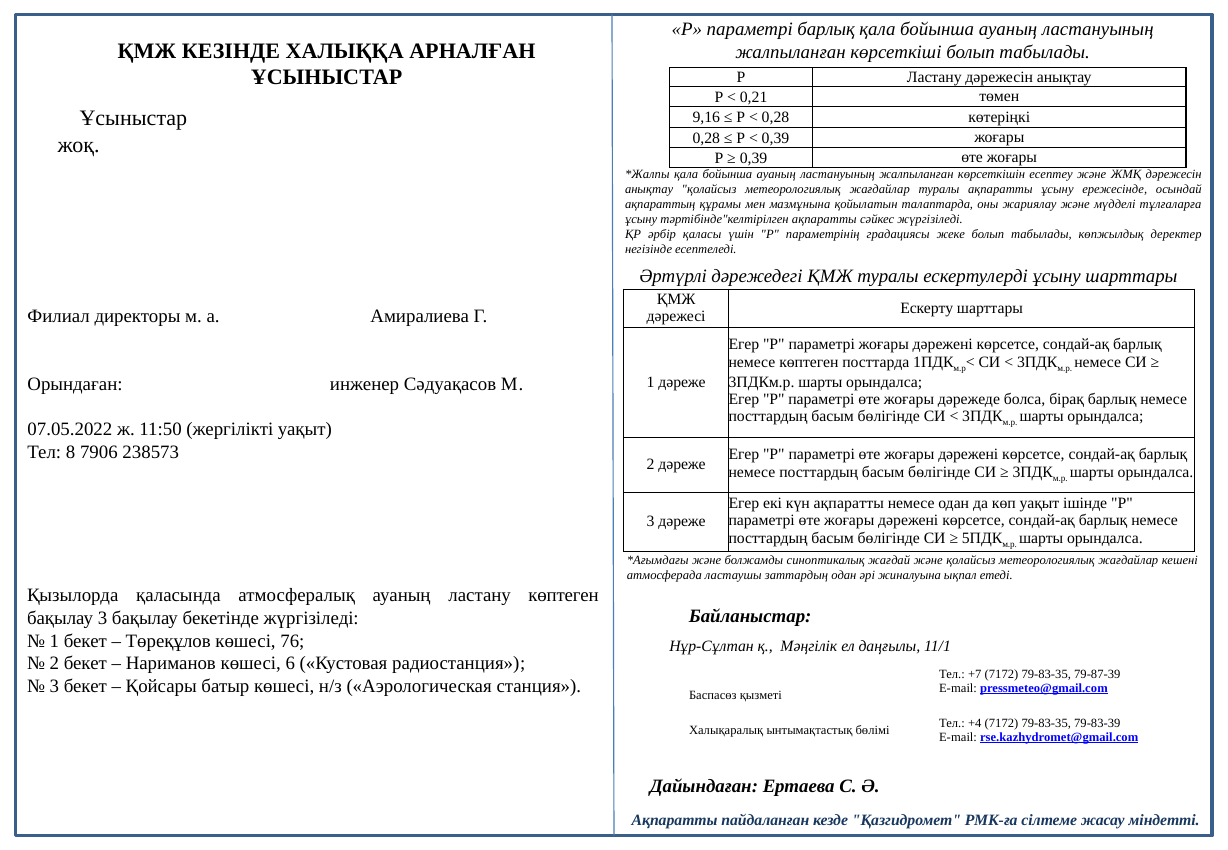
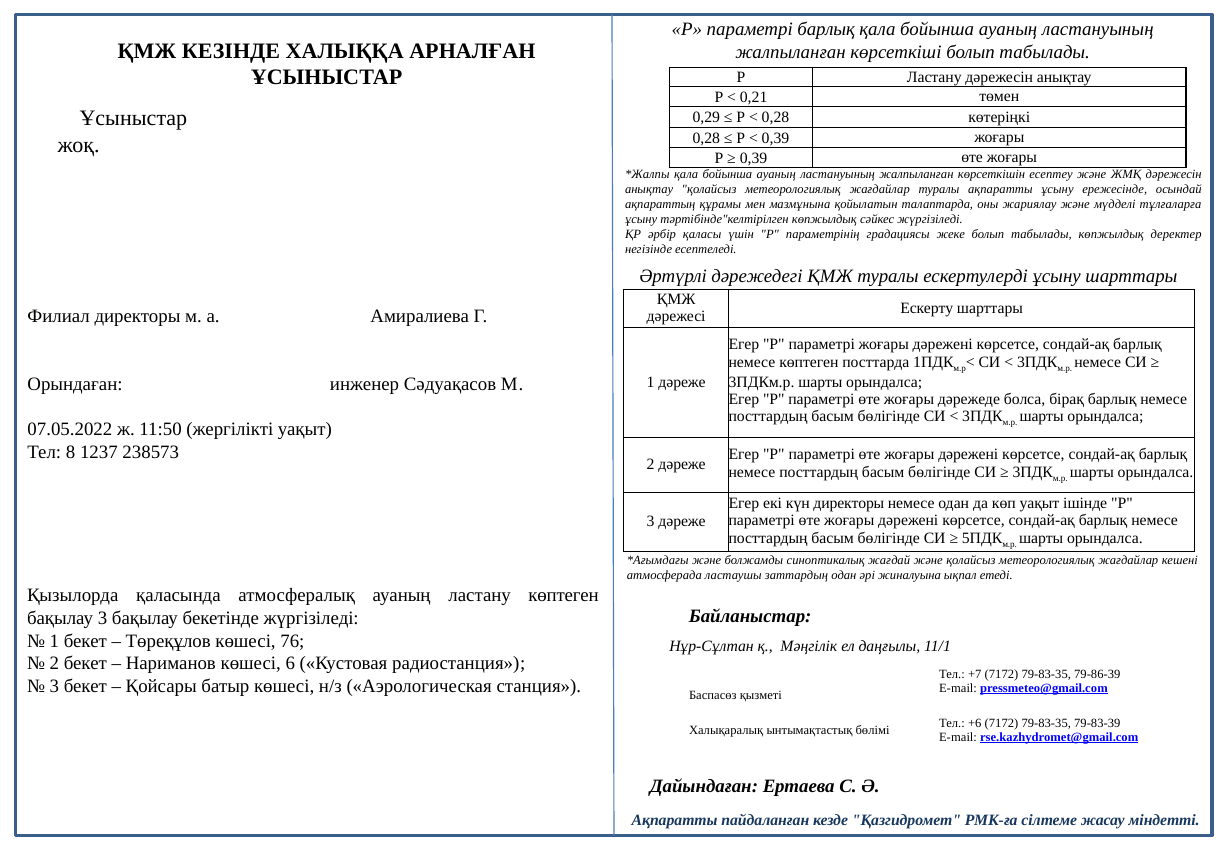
9,16: 9,16 -> 0,29
тәртібінде"келтірілген ақпаратты: ақпаратты -> көпжылдық
7906: 7906 -> 1237
күн ақпаратты: ақпаратты -> директоры
79-87-39: 79-87-39 -> 79-86-39
+4: +4 -> +6
